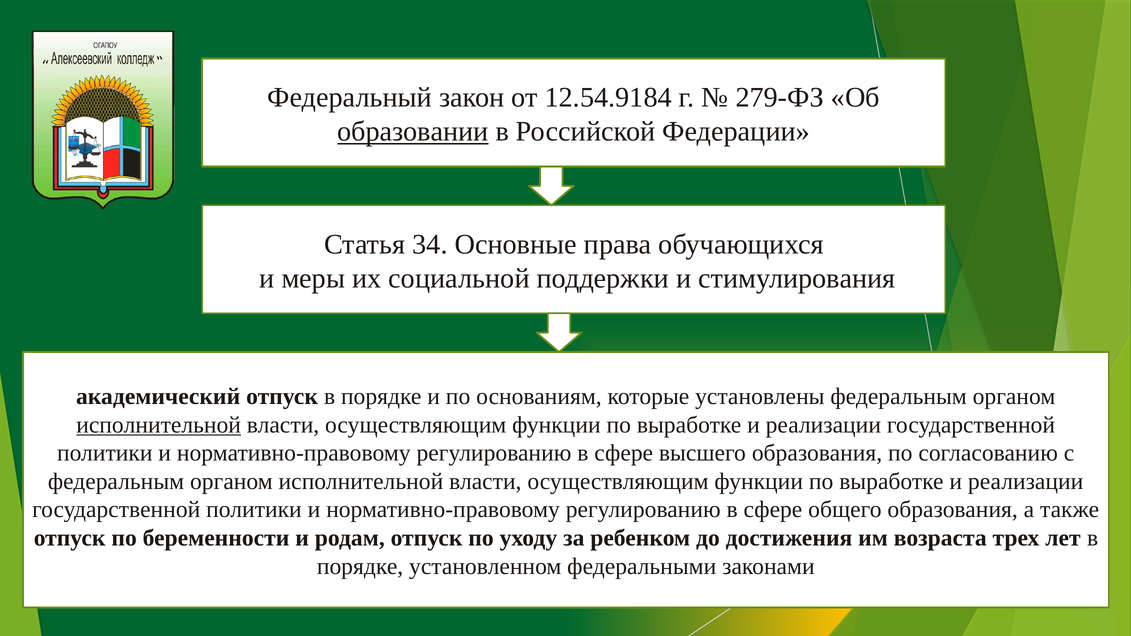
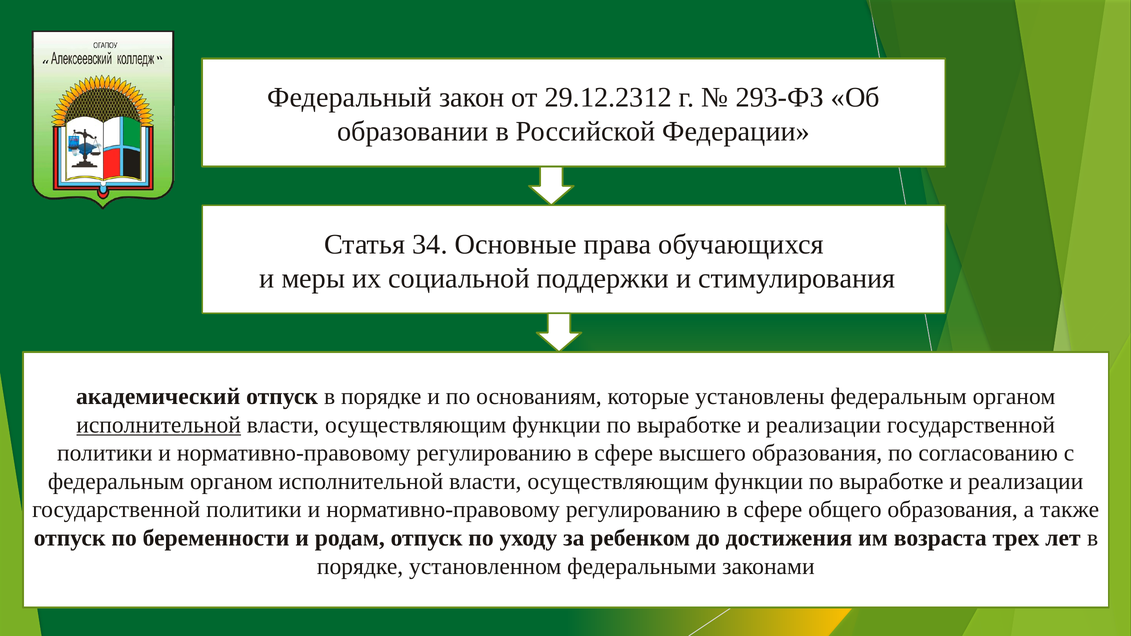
12.54.9184: 12.54.9184 -> 29.12.2312
279-ФЗ: 279-ФЗ -> 293-ФЗ
образовании underline: present -> none
